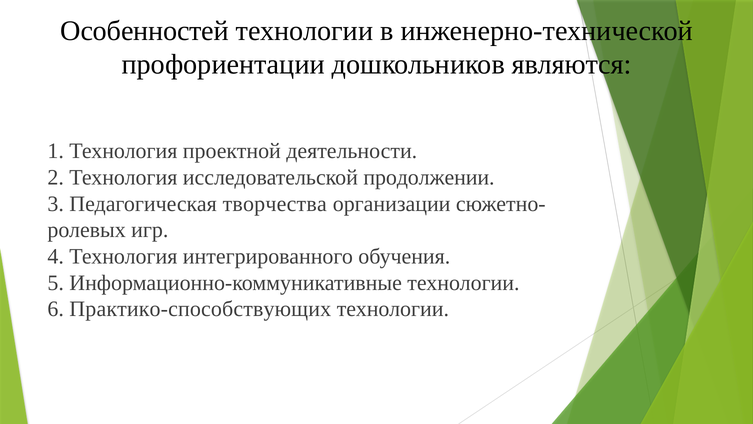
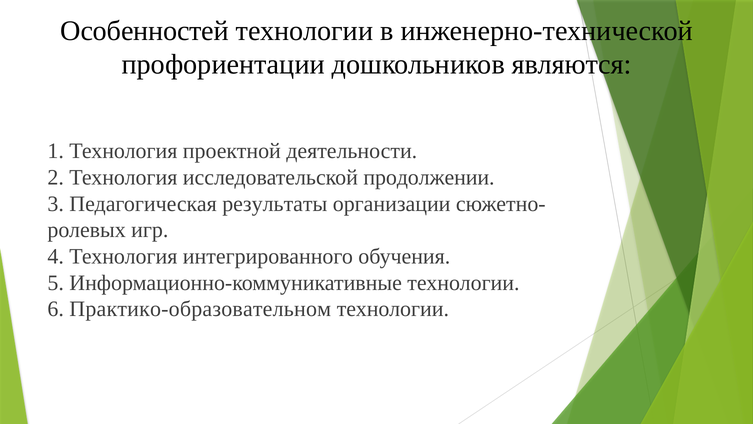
творчества: творчества -> результаты
Практико-способствующих: Практико-способствующих -> Практико-образовательном
